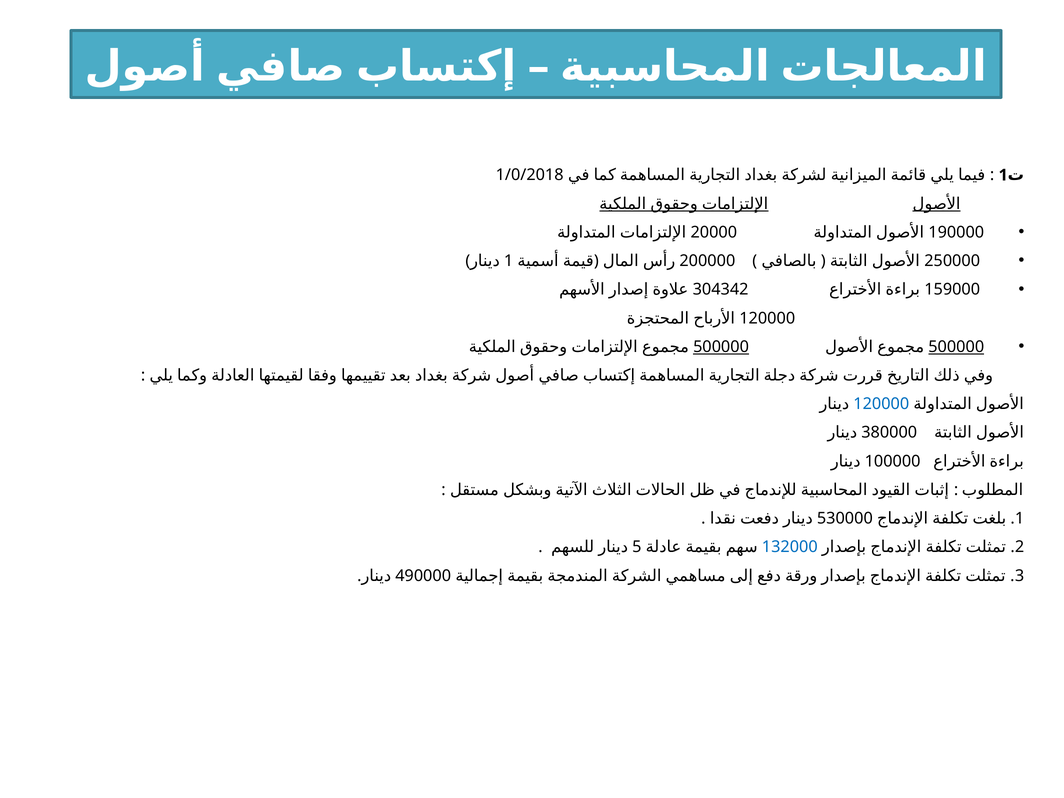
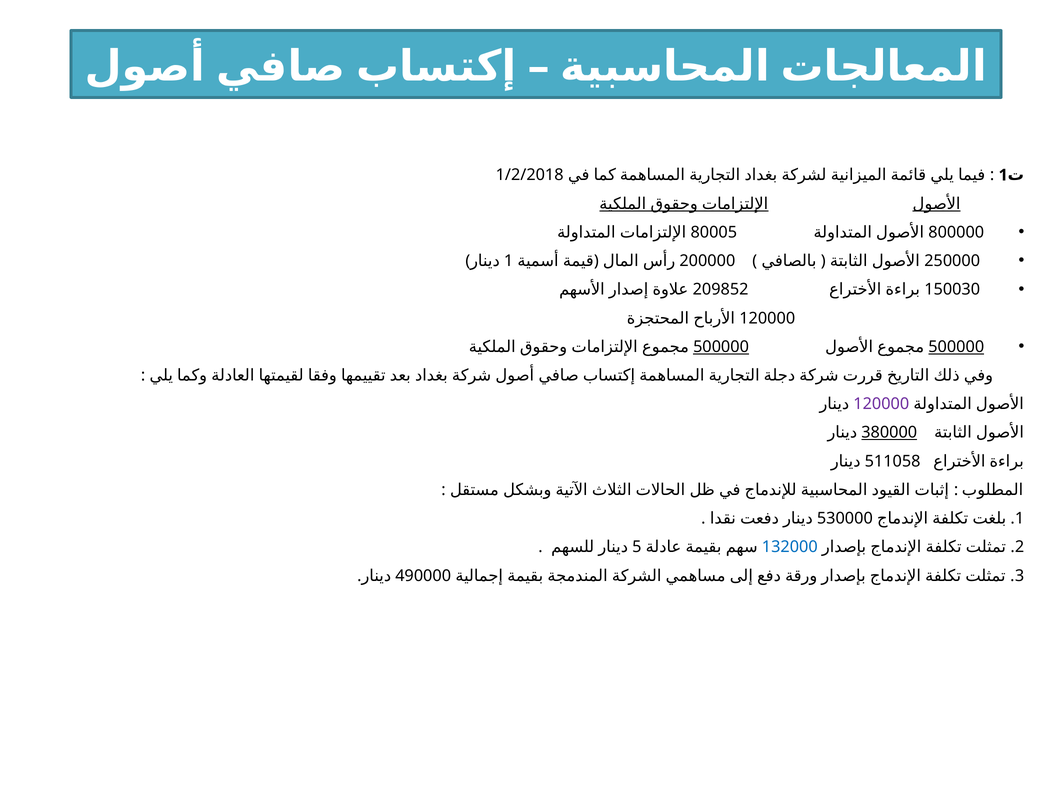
1/0/2018: 1/0/2018 -> 1/2/2018
20000: 20000 -> 80005
190000: 190000 -> 800000
304342: 304342 -> 209852
159000: 159000 -> 150030
120000 at (881, 404) colour: blue -> purple
380000 underline: none -> present
100000: 100000 -> 511058
